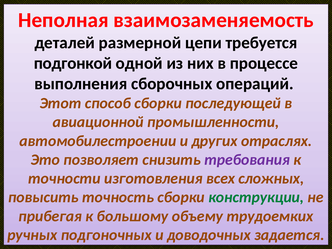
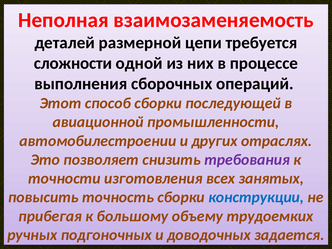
подгонкой: подгонкой -> сложности
сложных: сложных -> занятых
конструкции colour: green -> blue
